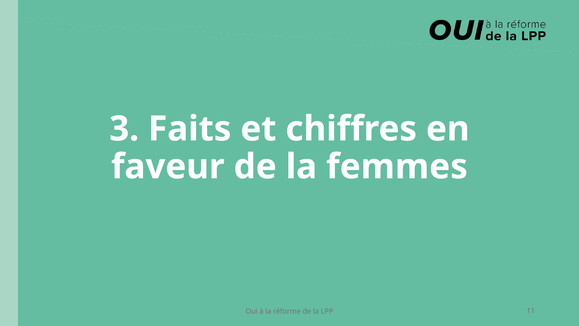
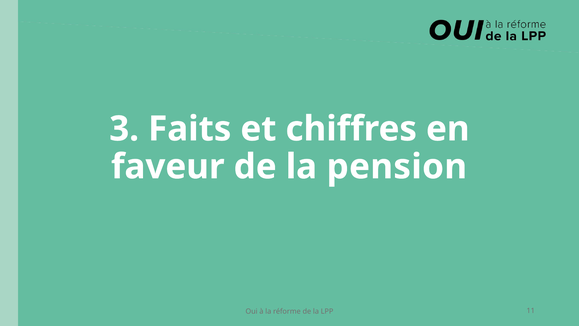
femmes: femmes -> pension
